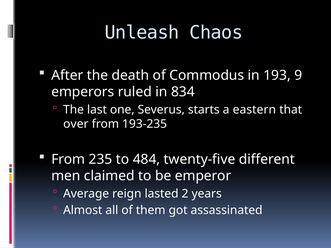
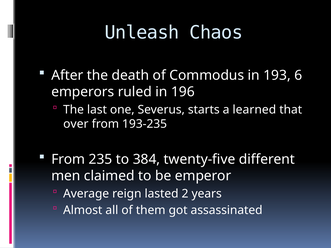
9: 9 -> 6
834: 834 -> 196
eastern: eastern -> learned
484: 484 -> 384
